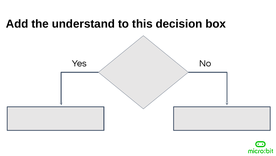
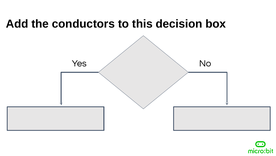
understand: understand -> conductors
